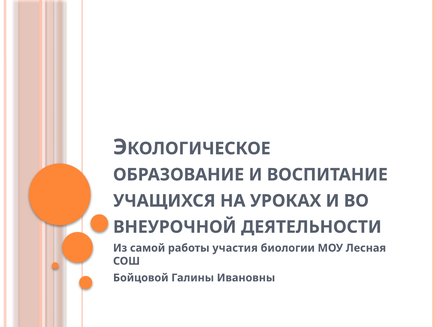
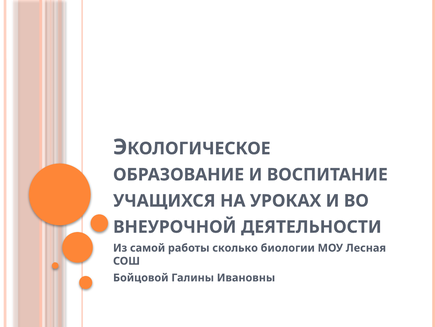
участия: участия -> сколько
